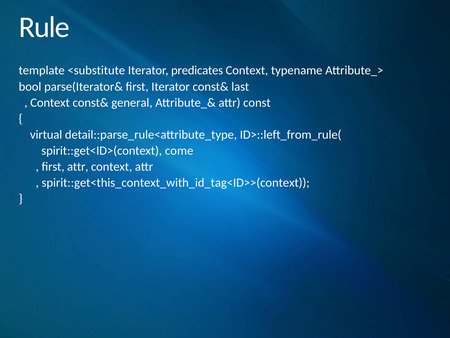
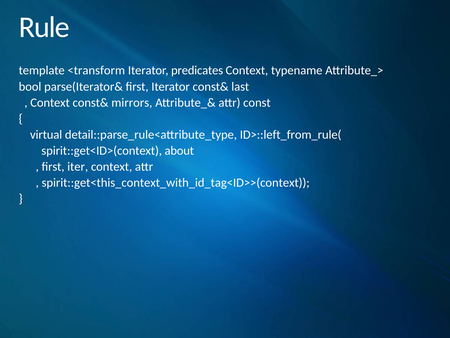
<substitute: <substitute -> <transform
general: general -> mirrors
come: come -> about
first attr: attr -> iter
